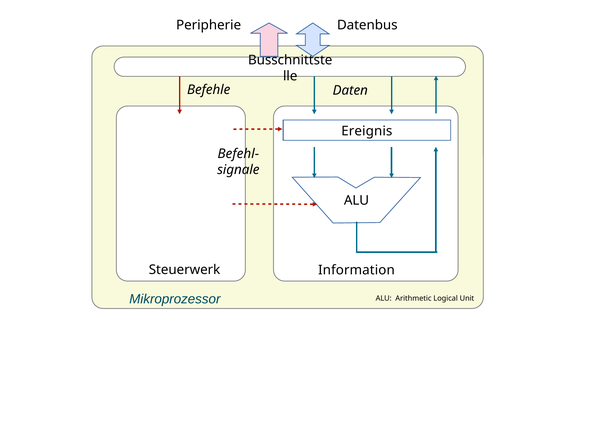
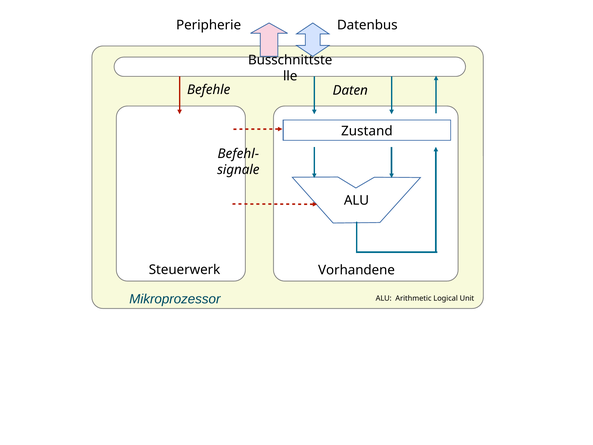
Ereignis: Ereignis -> Zustand
Information: Information -> Vorhandene
